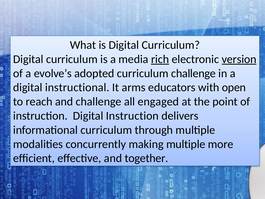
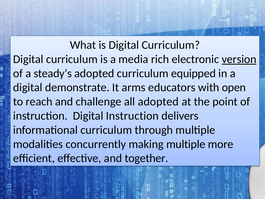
rich underline: present -> none
evolve’s: evolve’s -> steady’s
curriculum challenge: challenge -> equipped
instructional: instructional -> demonstrate
all engaged: engaged -> adopted
